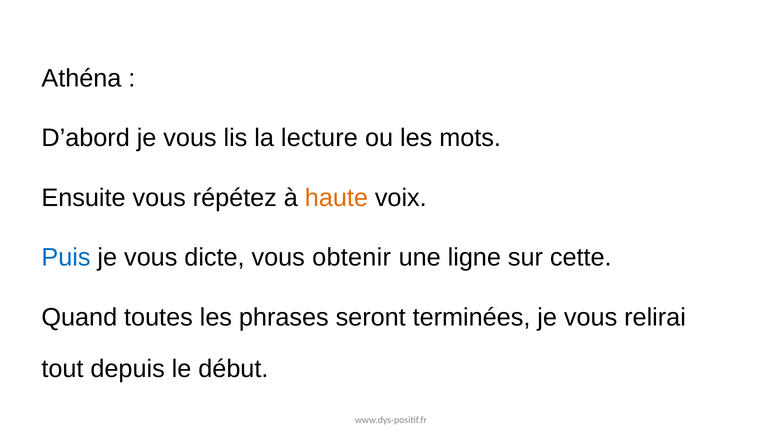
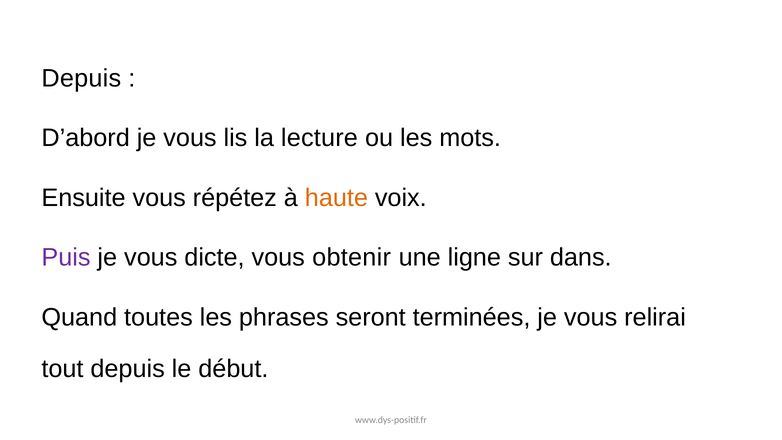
Athéna at (81, 78): Athéna -> Depuis
Puis colour: blue -> purple
cette: cette -> dans
